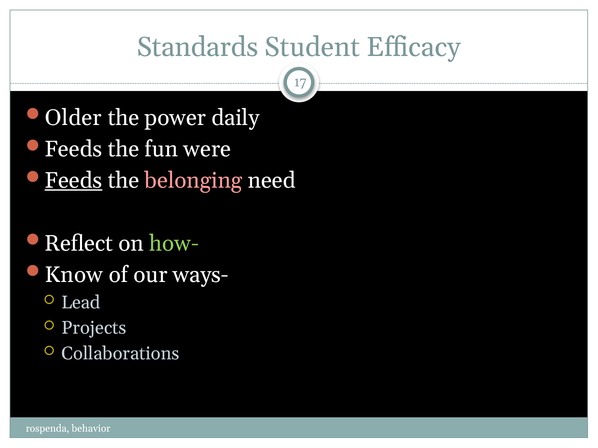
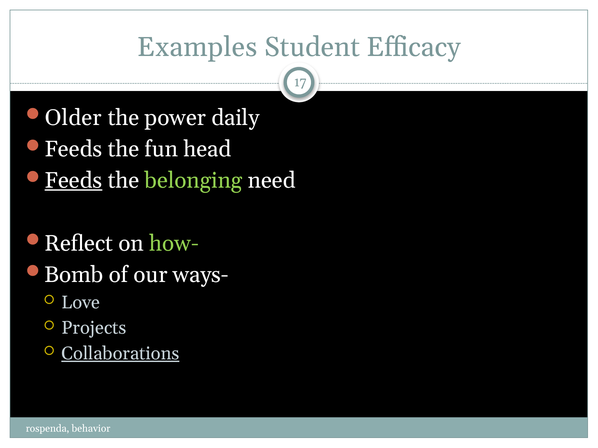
Standards: Standards -> Examples
were: were -> head
belonging colour: pink -> light green
Know: Know -> Bomb
Lead: Lead -> Love
Collaborations underline: none -> present
